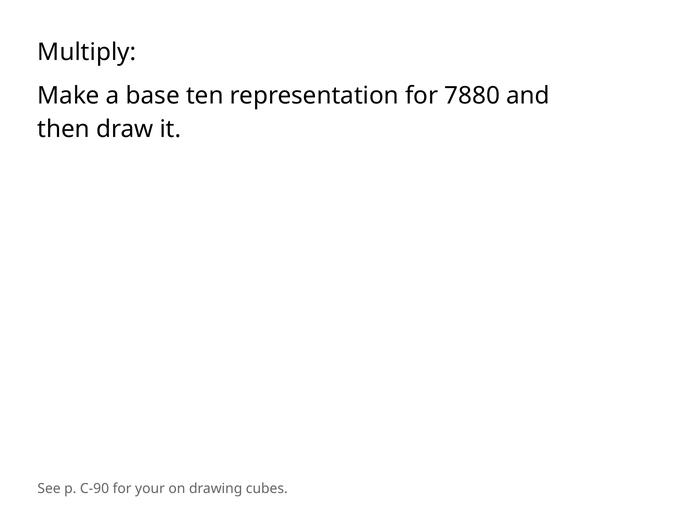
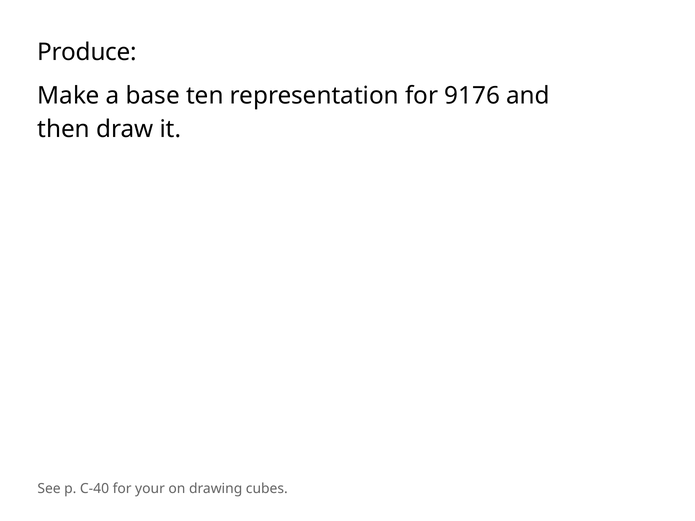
Multiply: Multiply -> Produce
7880: 7880 -> 9176
C-90: C-90 -> C-40
